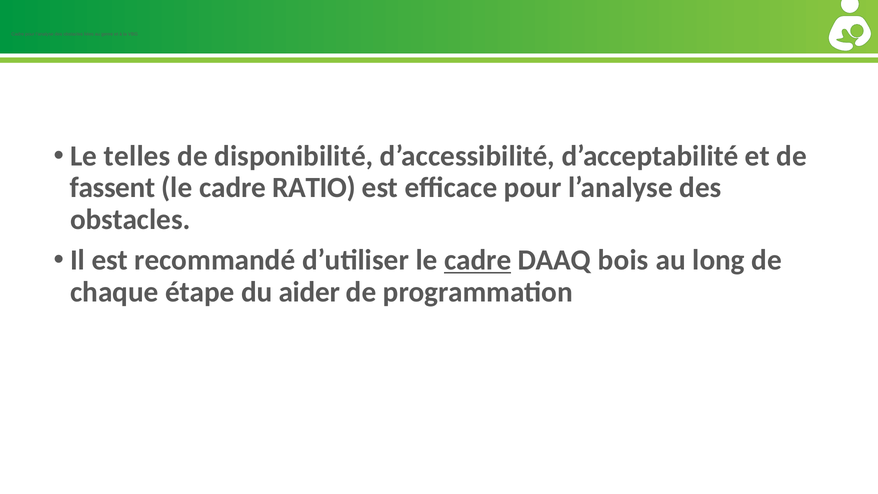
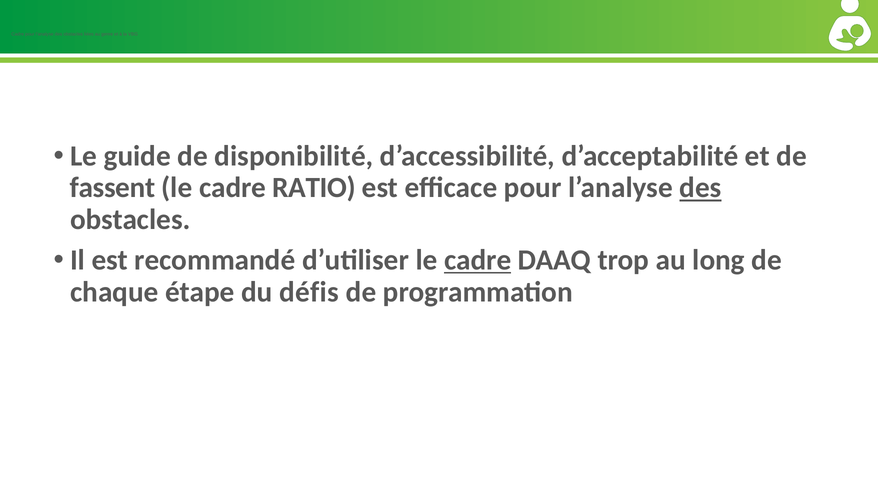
telles: telles -> guide
des at (700, 188) underline: none -> present
bois: bois -> trop
aider: aider -> défis
